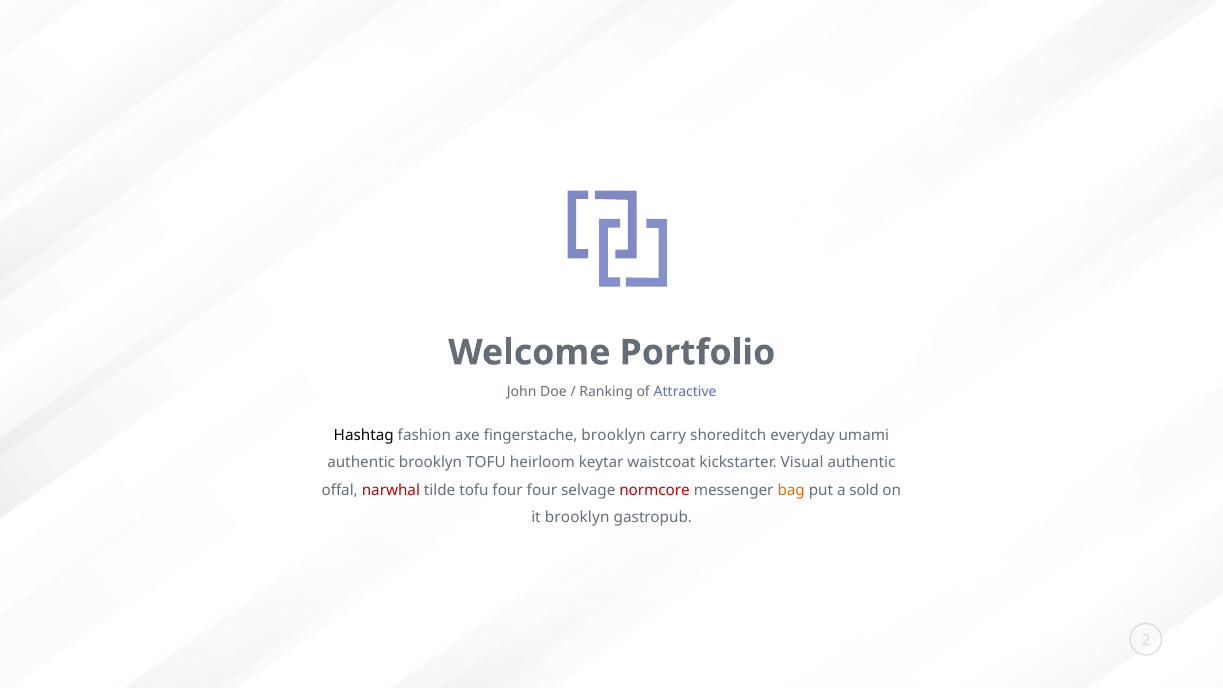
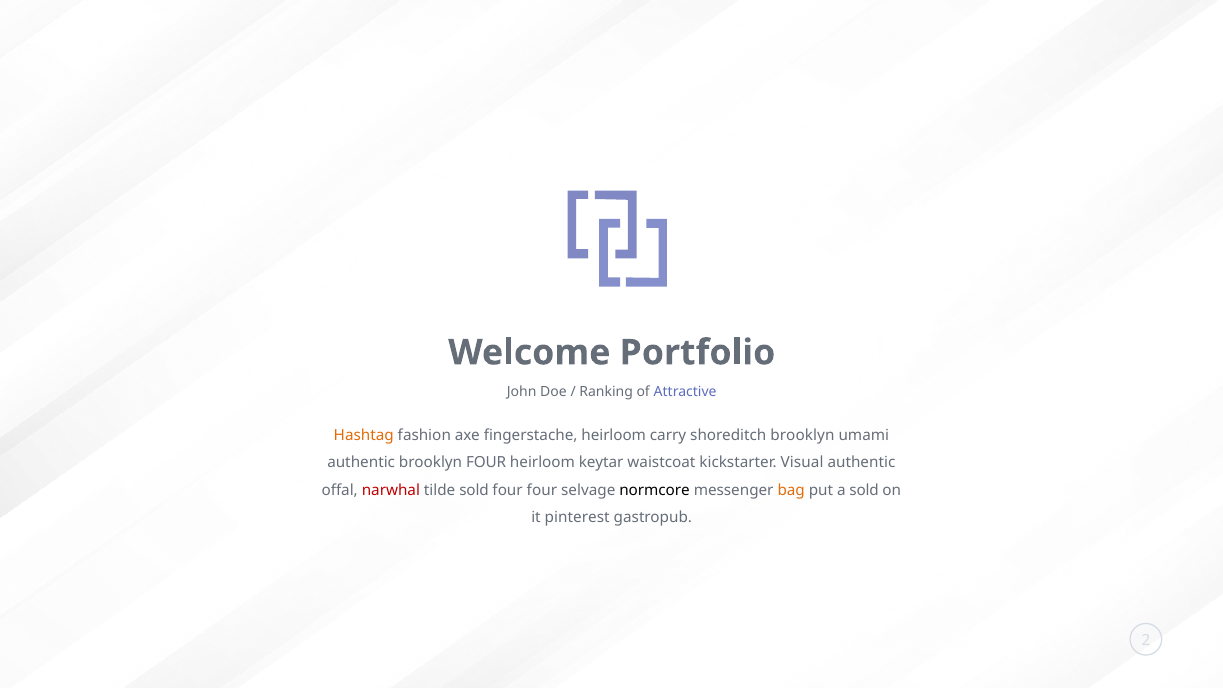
Hashtag colour: black -> orange
fingerstache brooklyn: brooklyn -> heirloom
shoreditch everyday: everyday -> brooklyn
brooklyn TOFU: TOFU -> FOUR
tilde tofu: tofu -> sold
normcore colour: red -> black
it brooklyn: brooklyn -> pinterest
